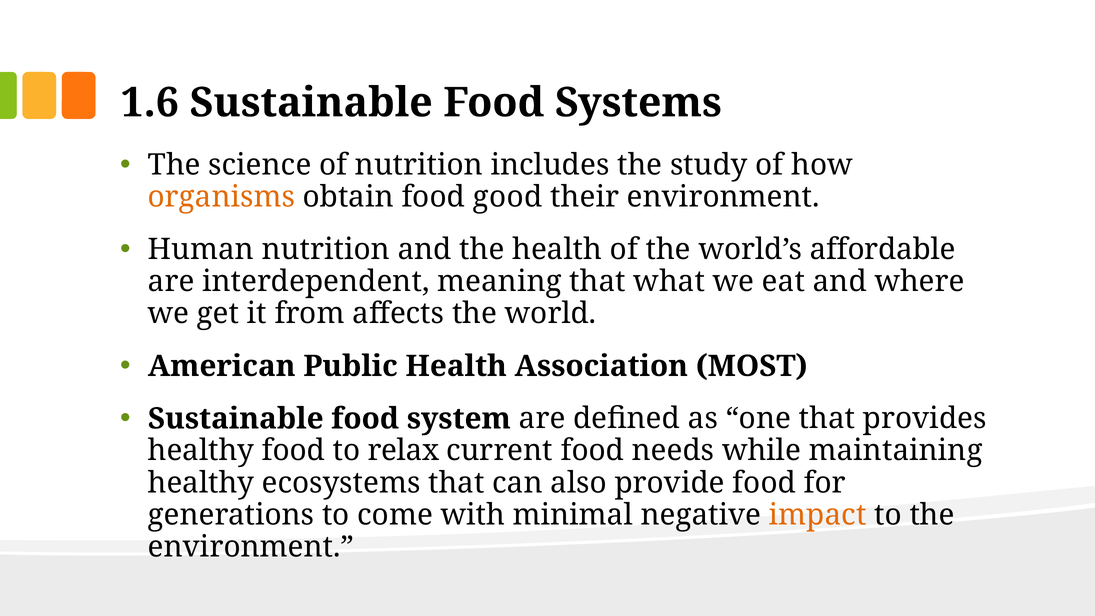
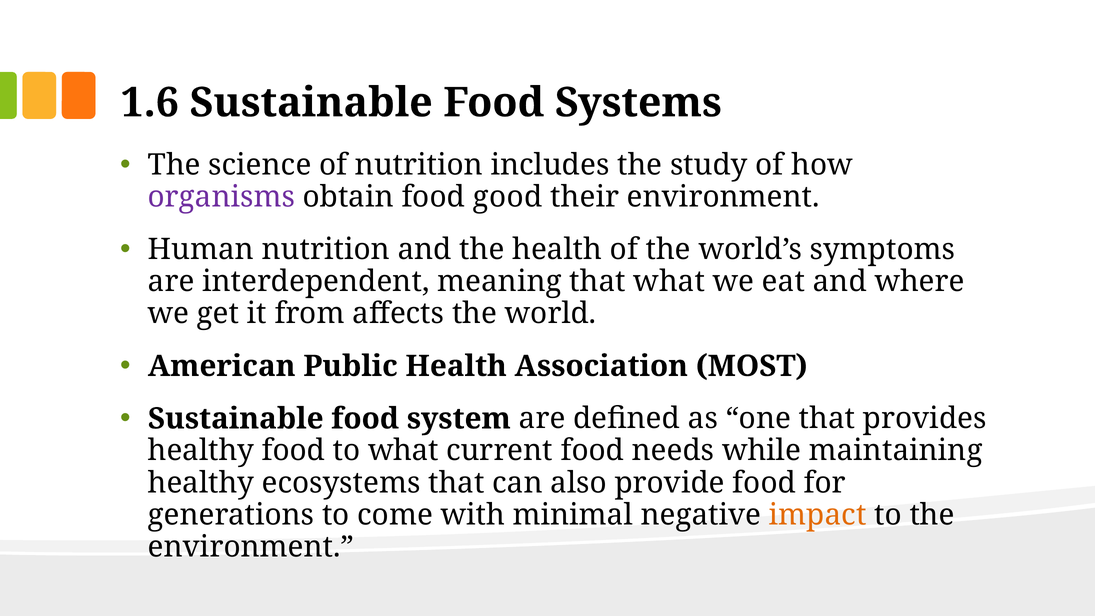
organisms colour: orange -> purple
affordable: affordable -> symptoms
to relax: relax -> what
